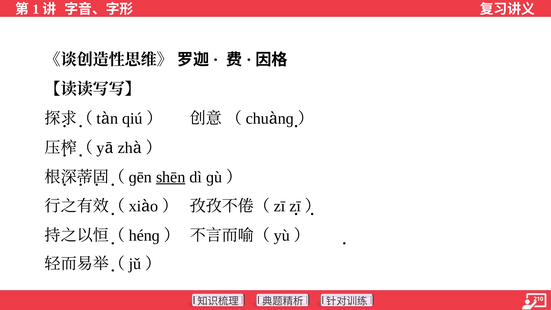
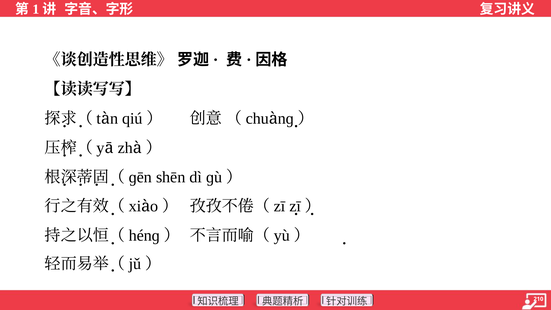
shēn underline: present -> none
